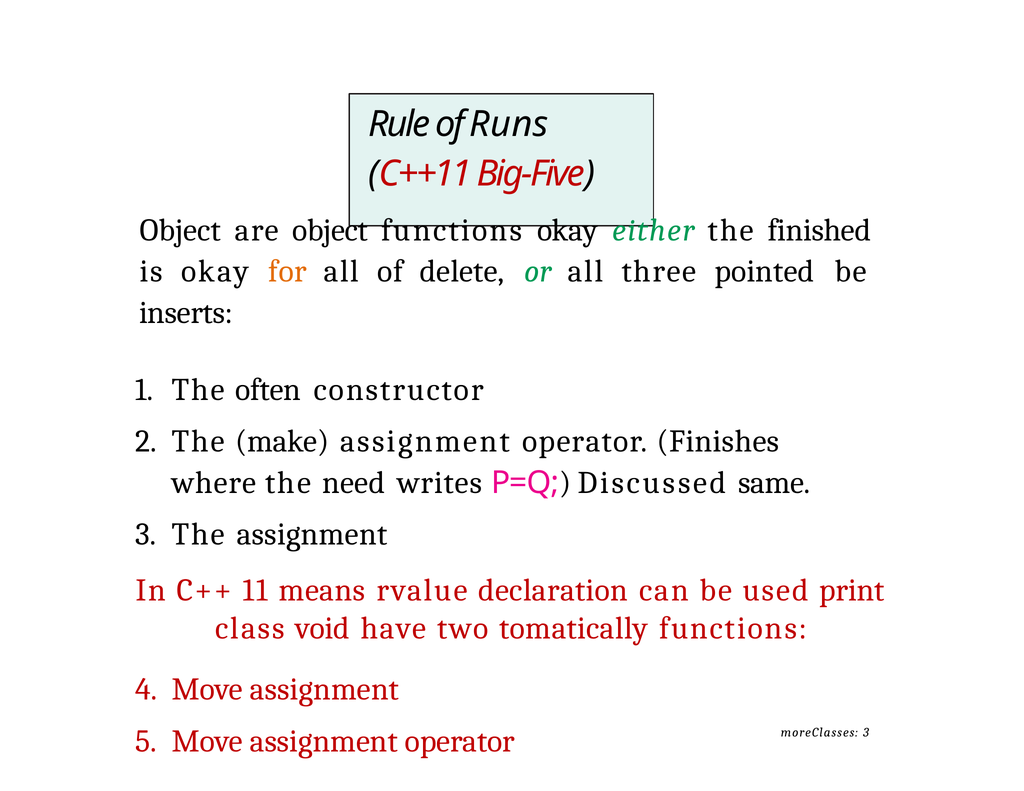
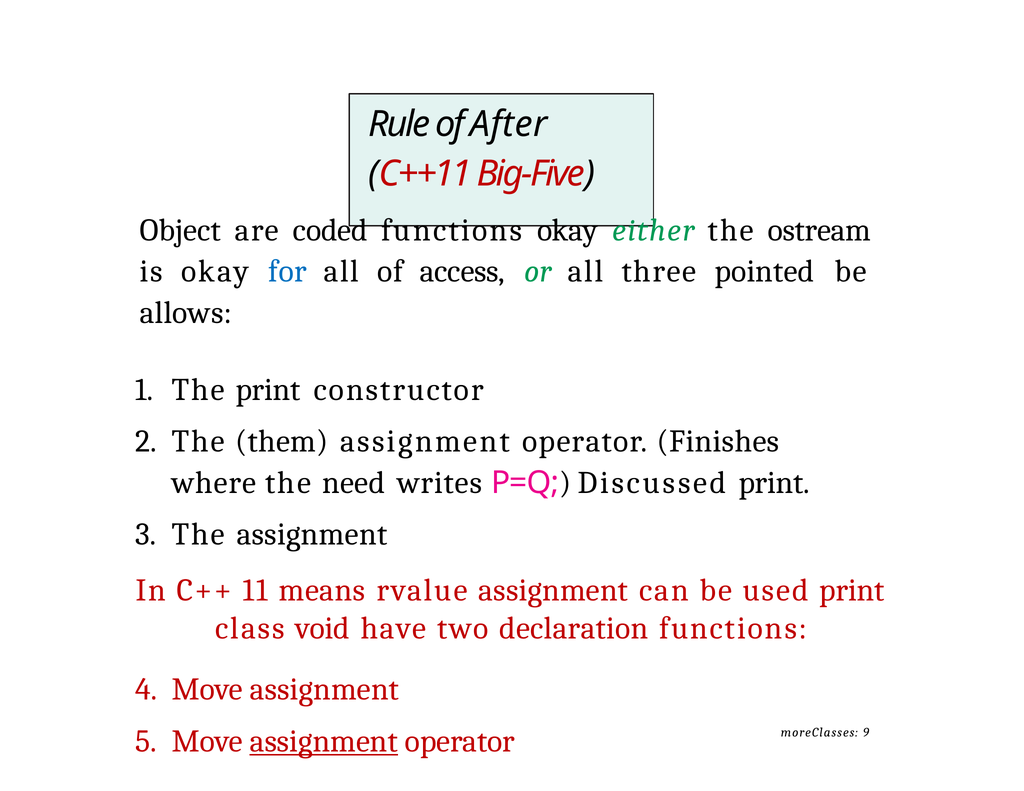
Runs: Runs -> After
are object: object -> coded
finished: finished -> ostream
for colour: orange -> blue
delete: delete -> access
inserts: inserts -> allows
The often: often -> print
make: make -> them
Discussed same: same -> print
rvalue declaration: declaration -> assignment
tomatically: tomatically -> declaration
moreClasses 3: 3 -> 9
assignment at (324, 741) underline: none -> present
